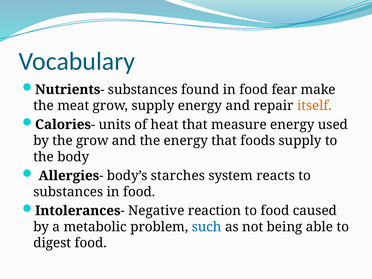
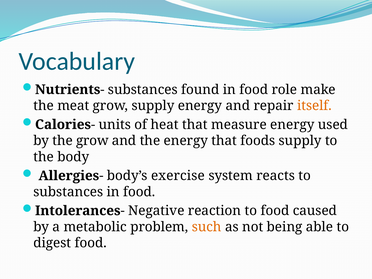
fear: fear -> role
starches: starches -> exercise
such colour: blue -> orange
